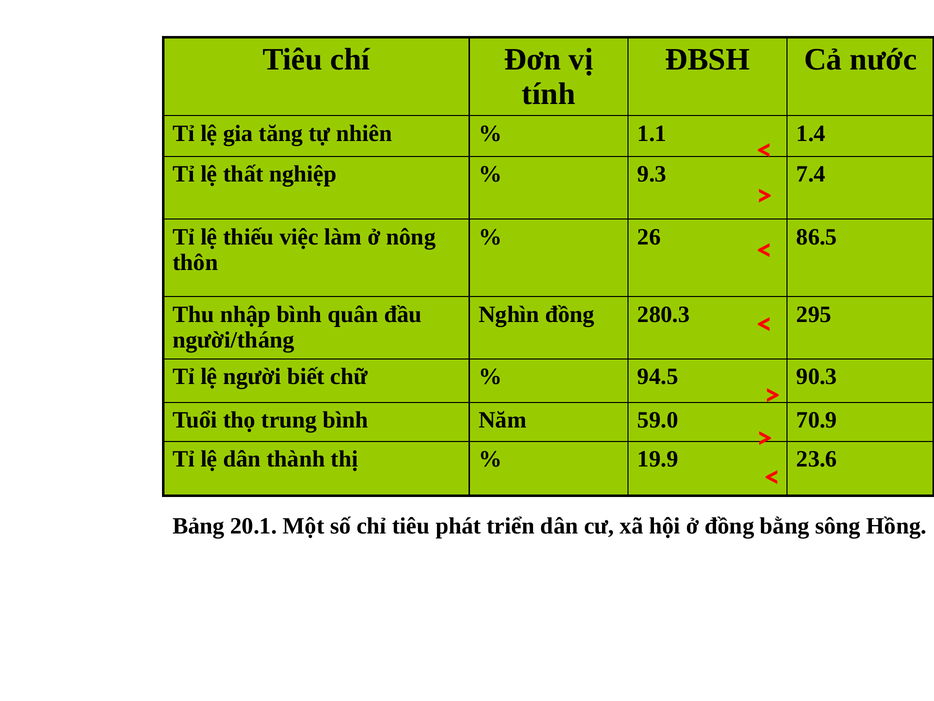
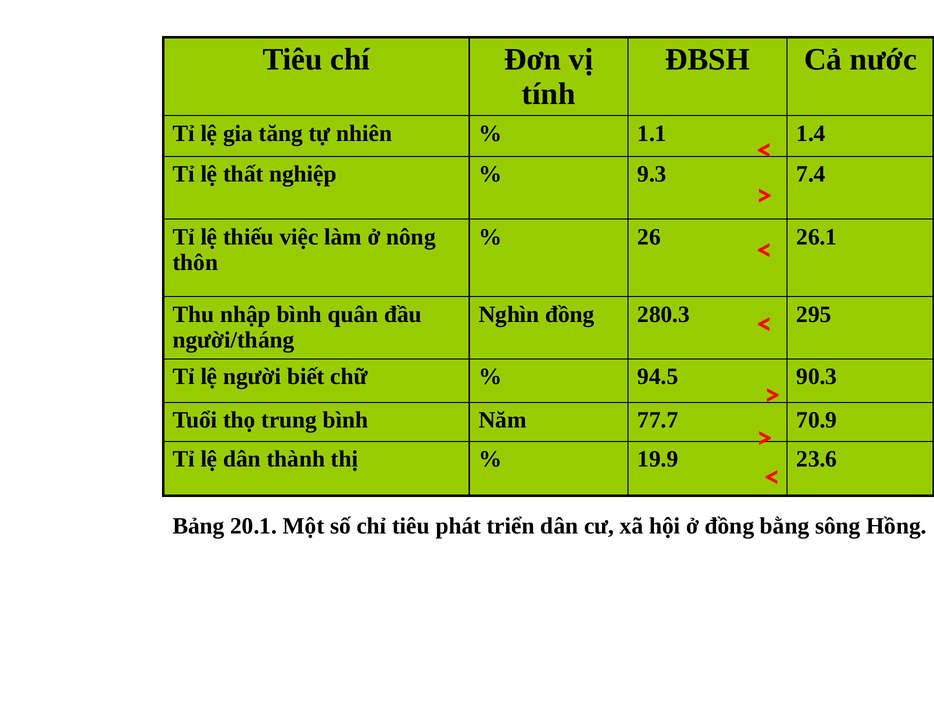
86.5: 86.5 -> 26.1
59.0: 59.0 -> 77.7
